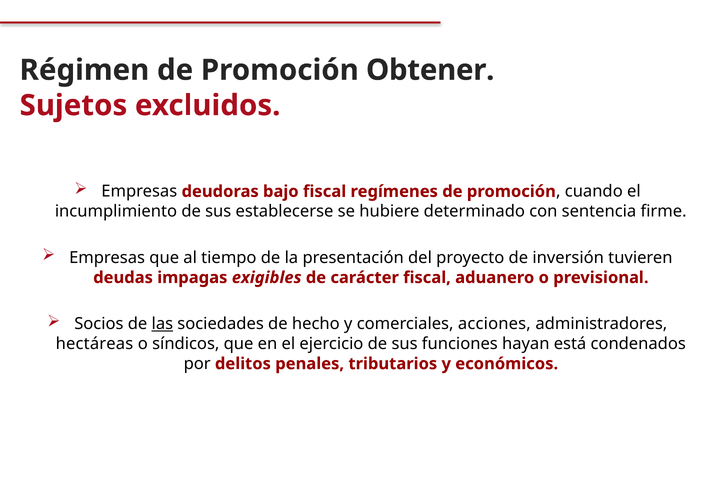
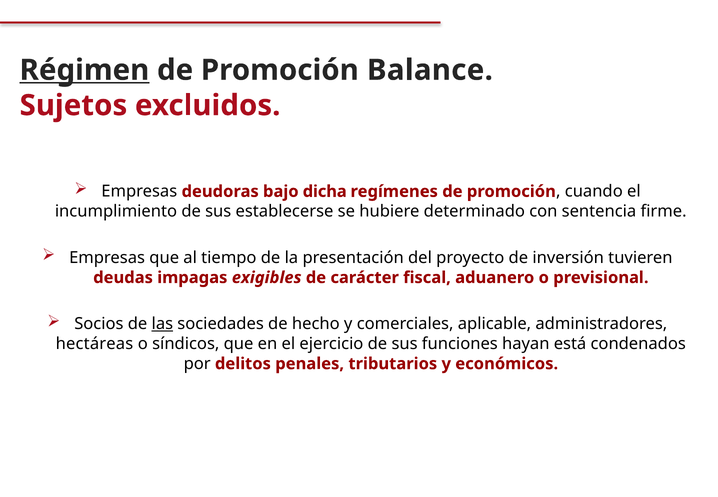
Régimen underline: none -> present
Obtener: Obtener -> Balance
bajo fiscal: fiscal -> dicha
acciones: acciones -> aplicable
